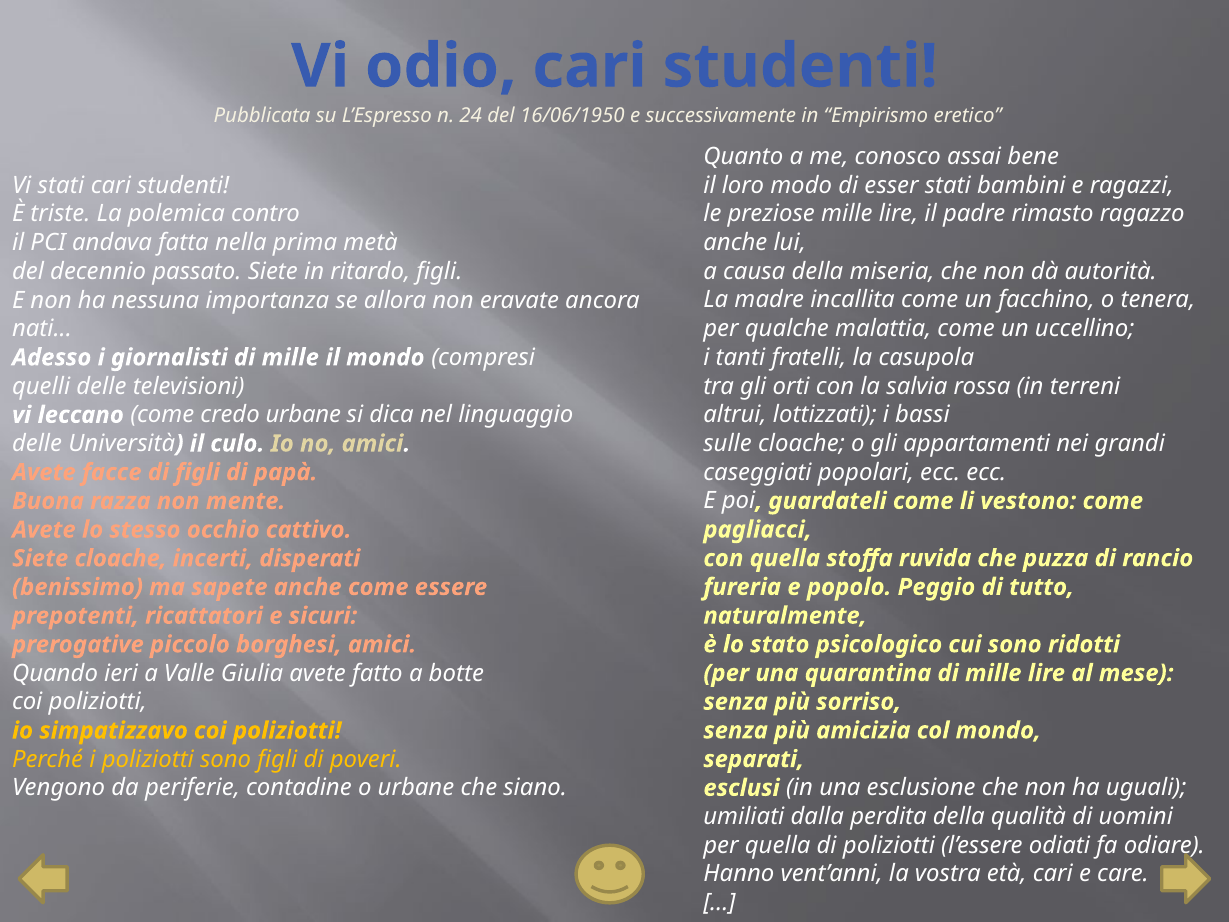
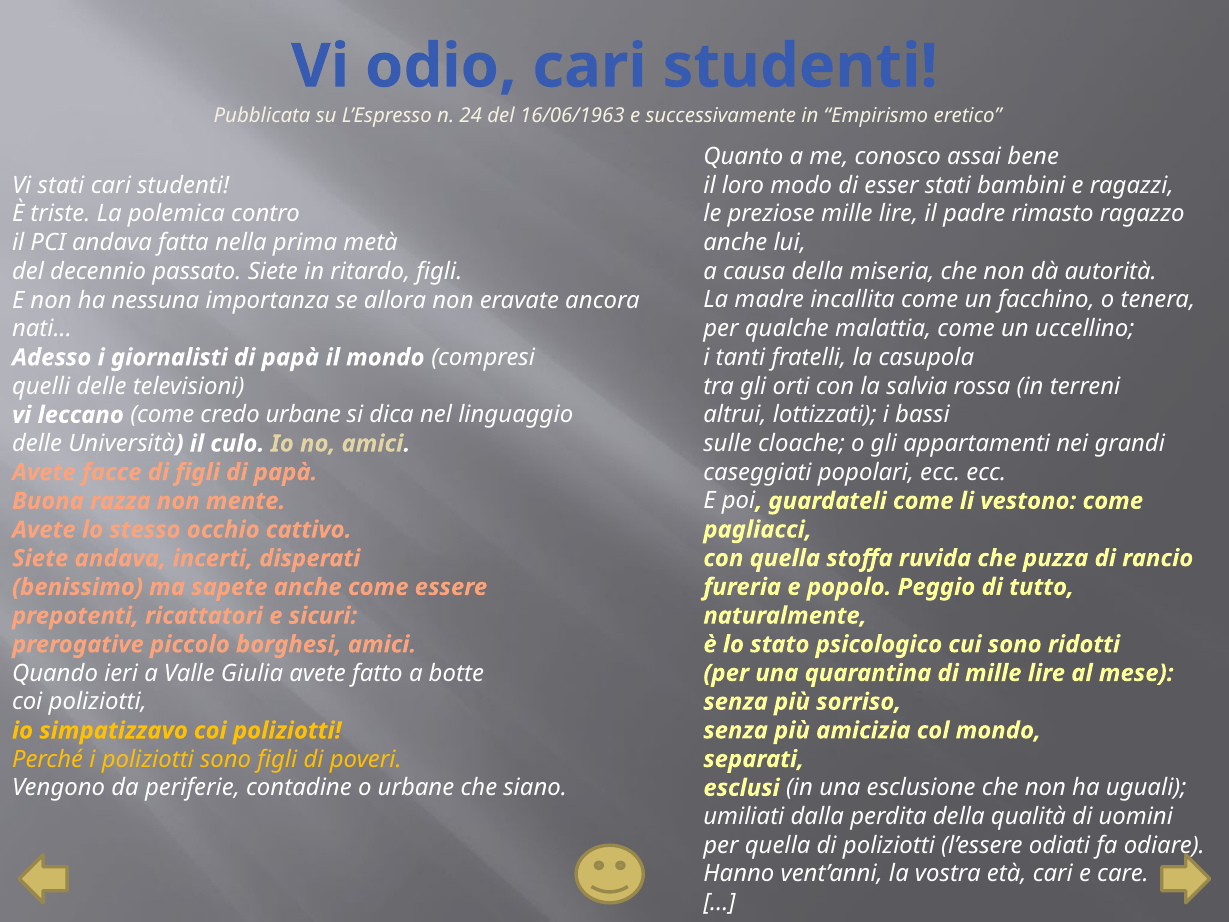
16/06/1950: 16/06/1950 -> 16/06/1963
giornalisti di mille: mille -> papà
Siete cloache: cloache -> andava
